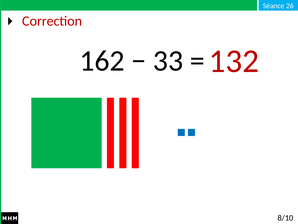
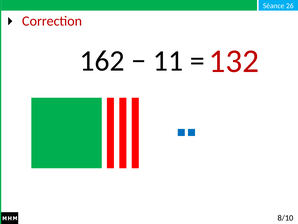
33: 33 -> 11
